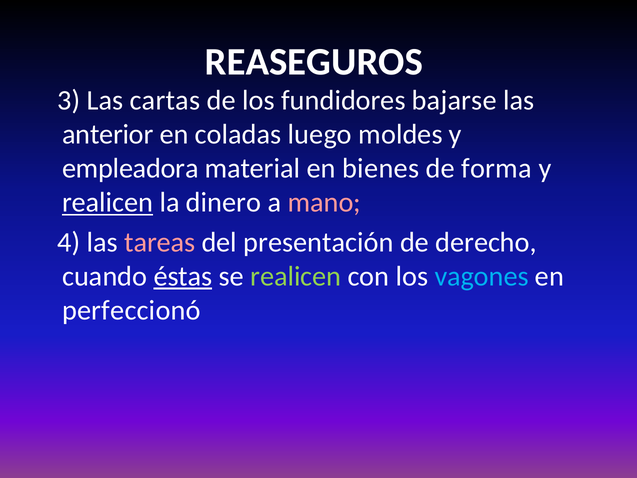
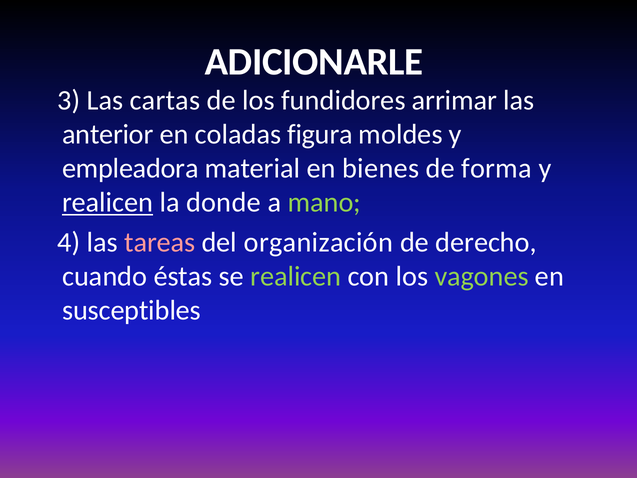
REASEGUROS: REASEGUROS -> ADICIONARLE
bajarse: bajarse -> arrimar
luego: luego -> figura
dinero: dinero -> donde
mano colour: pink -> light green
presentación: presentación -> organización
éstas underline: present -> none
vagones colour: light blue -> light green
perfeccionó: perfeccionó -> susceptibles
